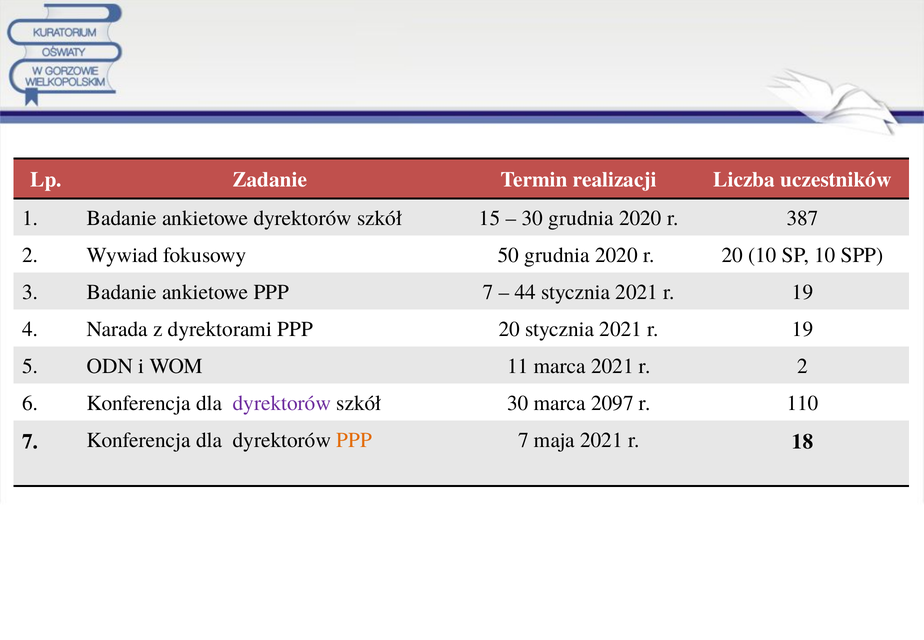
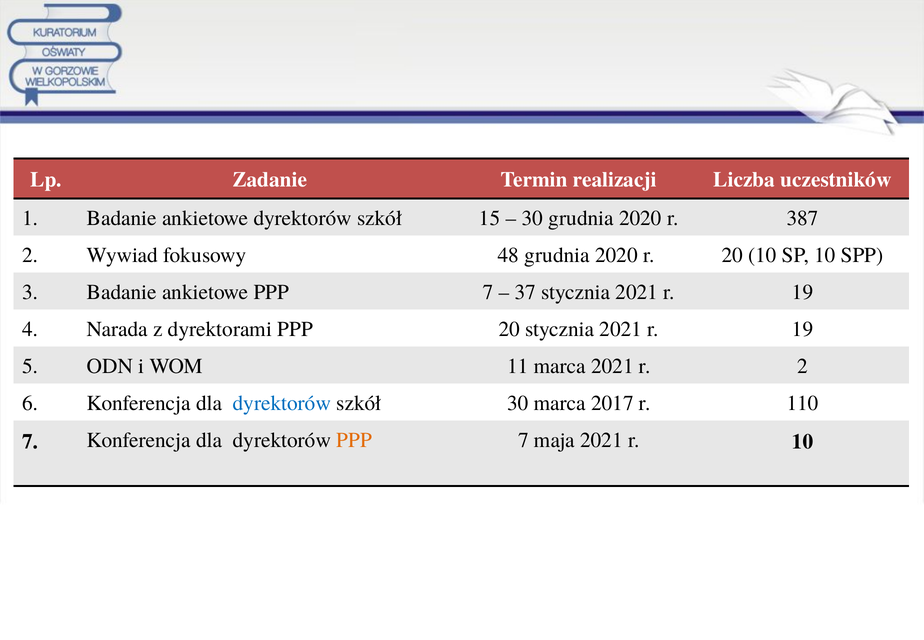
50: 50 -> 48
44: 44 -> 37
dyrektorów at (282, 403) colour: purple -> blue
2097: 2097 -> 2017
r 18: 18 -> 10
